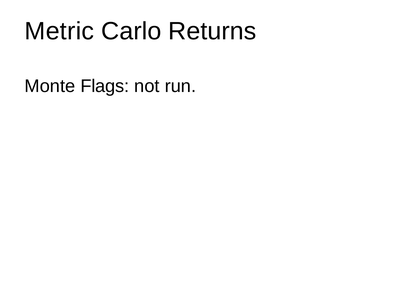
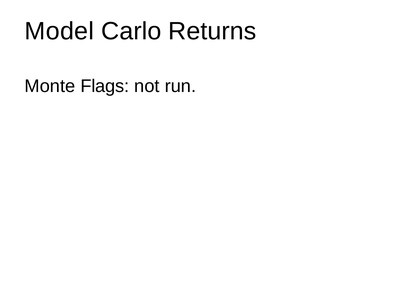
Metric: Metric -> Model
